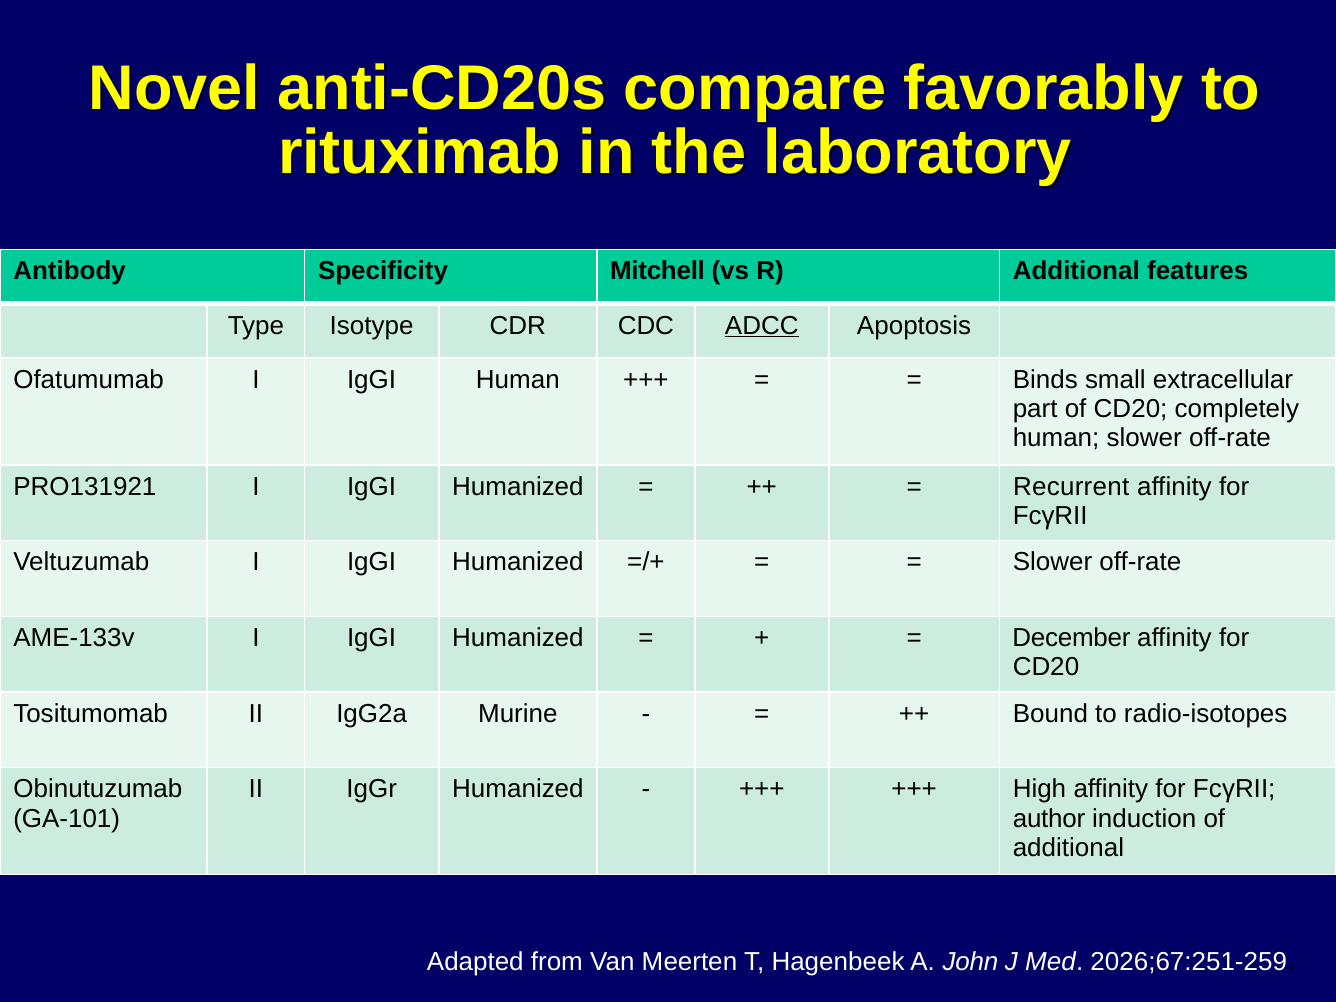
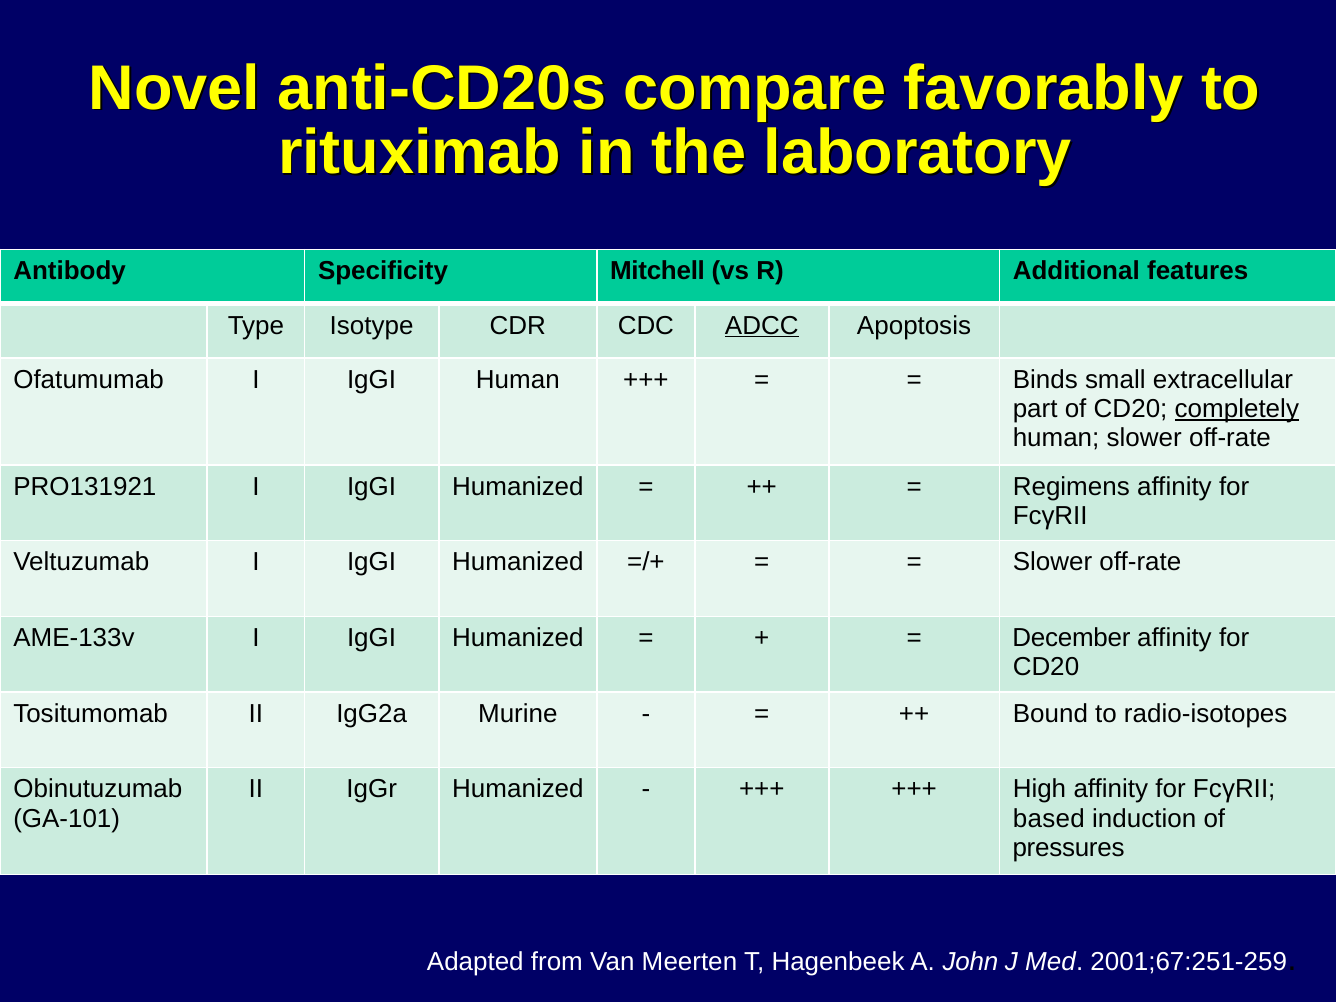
completely underline: none -> present
Recurrent: Recurrent -> Regimens
author: author -> based
additional at (1068, 848): additional -> pressures
2026;67:251-259: 2026;67:251-259 -> 2001;67:251-259
